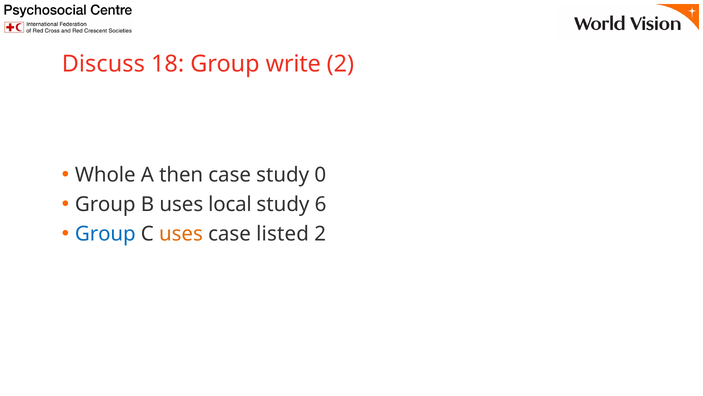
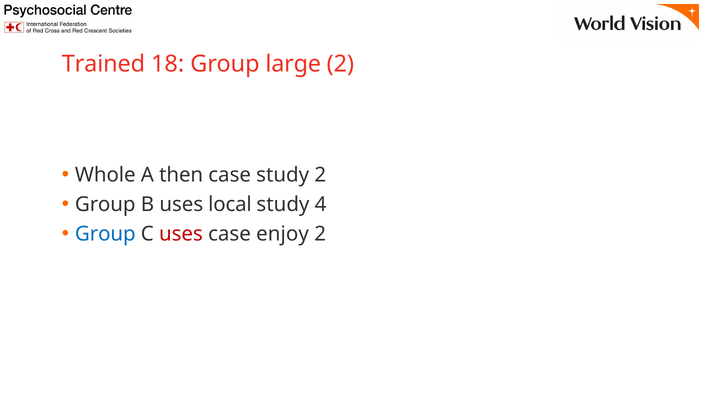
Discuss: Discuss -> Trained
write: write -> large
study 0: 0 -> 2
6: 6 -> 4
uses at (181, 234) colour: orange -> red
listed: listed -> enjoy
